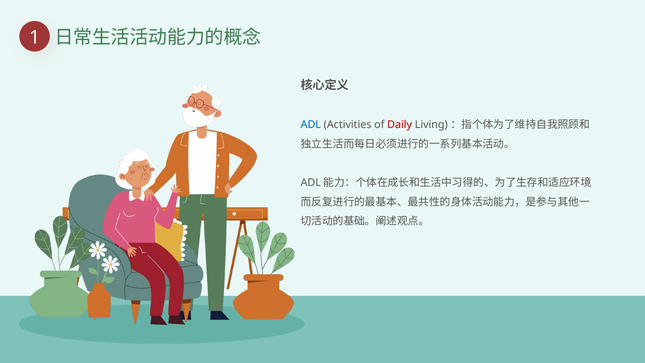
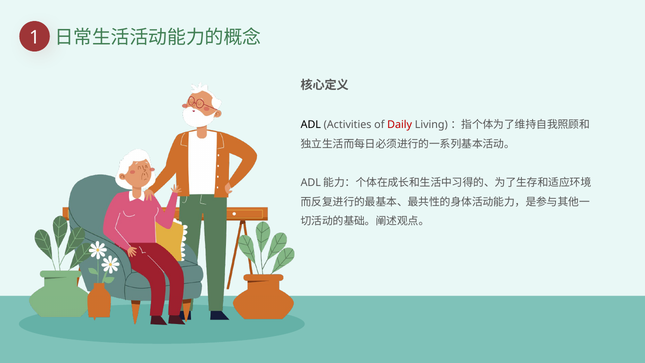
ADL colour: blue -> black
